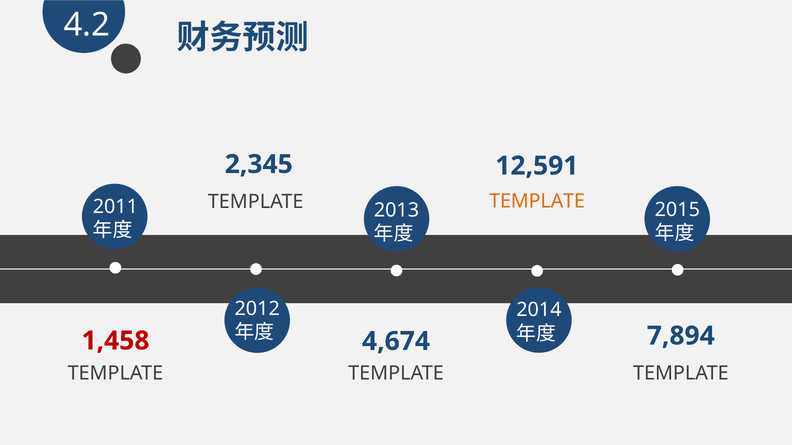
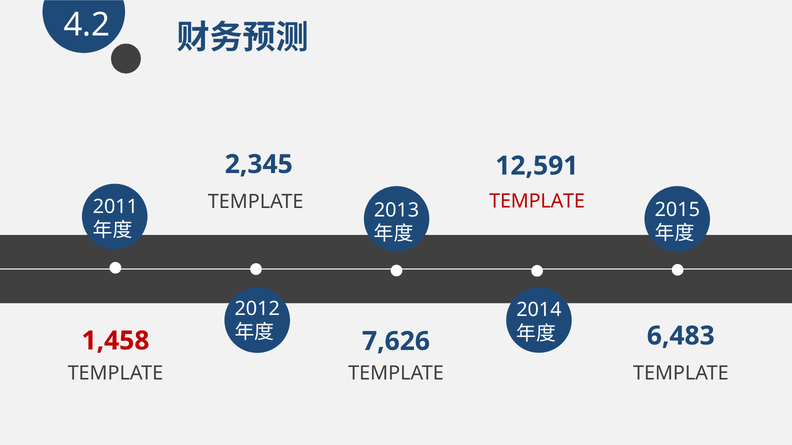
TEMPLATE at (537, 201) colour: orange -> red
7,894: 7,894 -> 6,483
4,674: 4,674 -> 7,626
